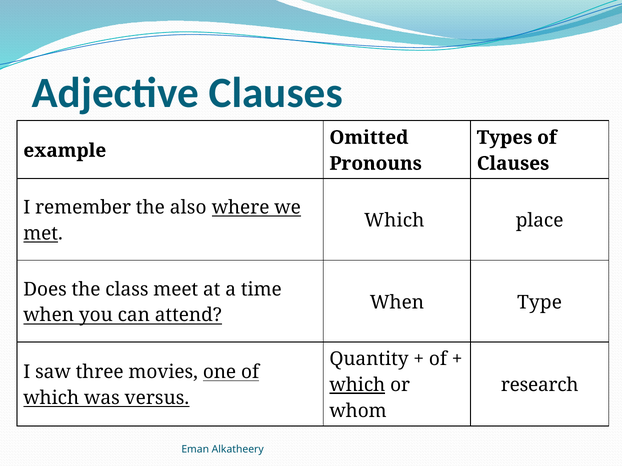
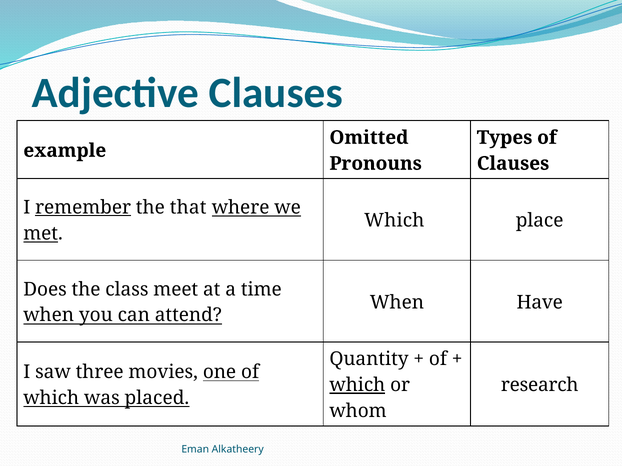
remember underline: none -> present
also: also -> that
Type: Type -> Have
versus: versus -> placed
